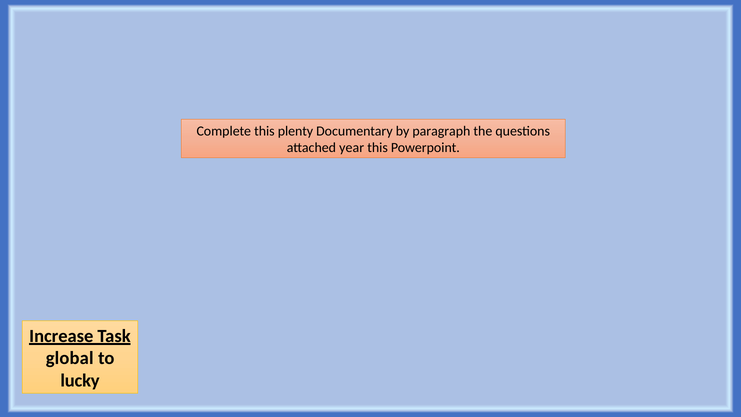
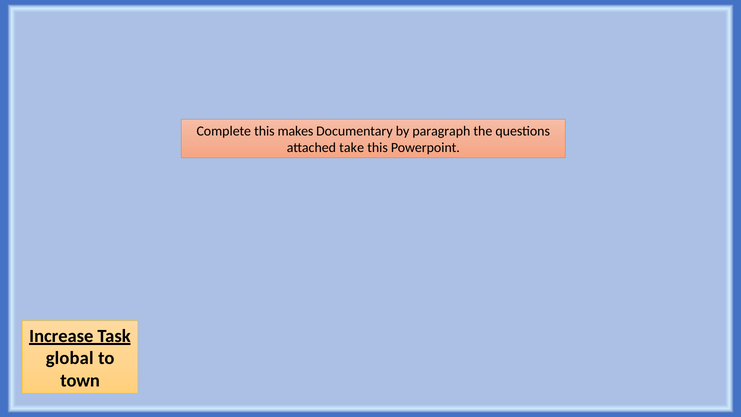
plenty: plenty -> makes
year: year -> take
lucky: lucky -> town
